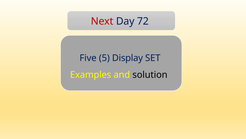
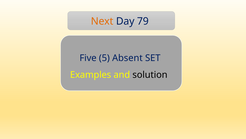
Next colour: red -> orange
72: 72 -> 79
Display: Display -> Absent
